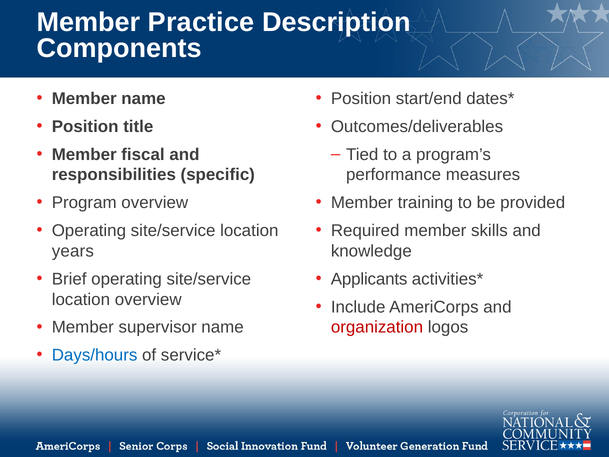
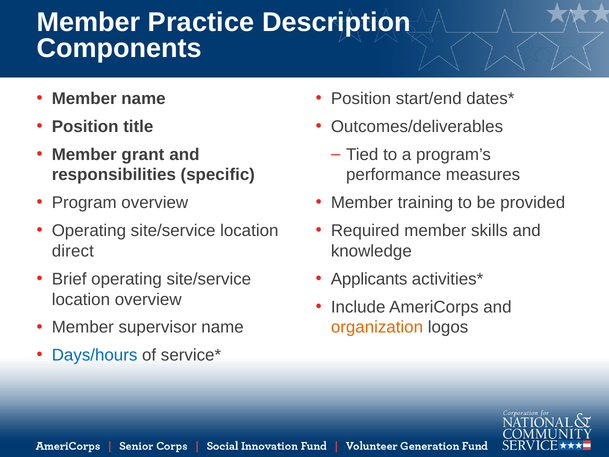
fiscal: fiscal -> grant
years: years -> direct
organization colour: red -> orange
